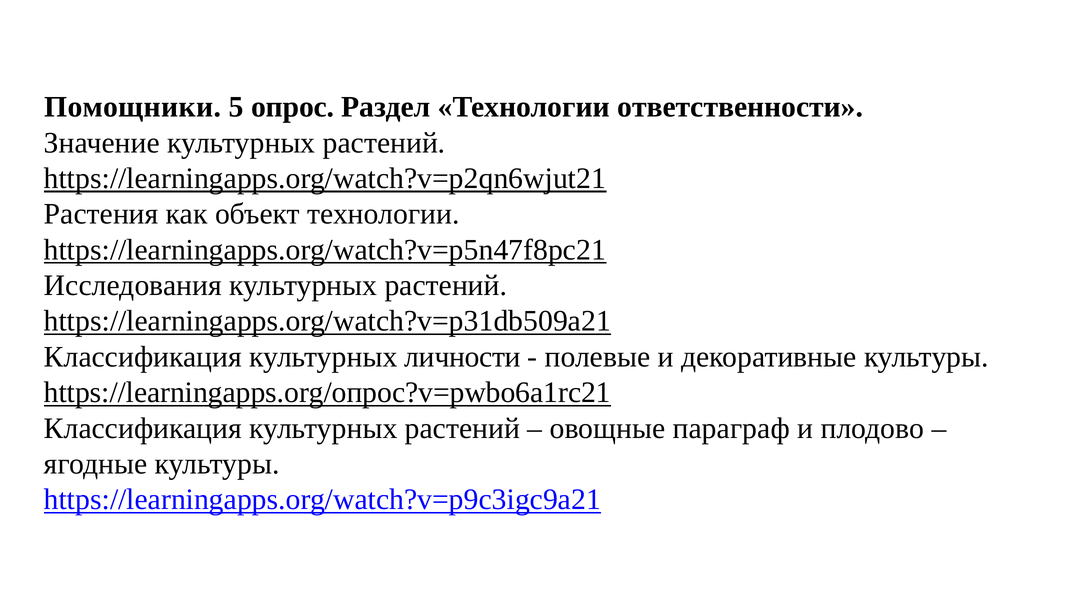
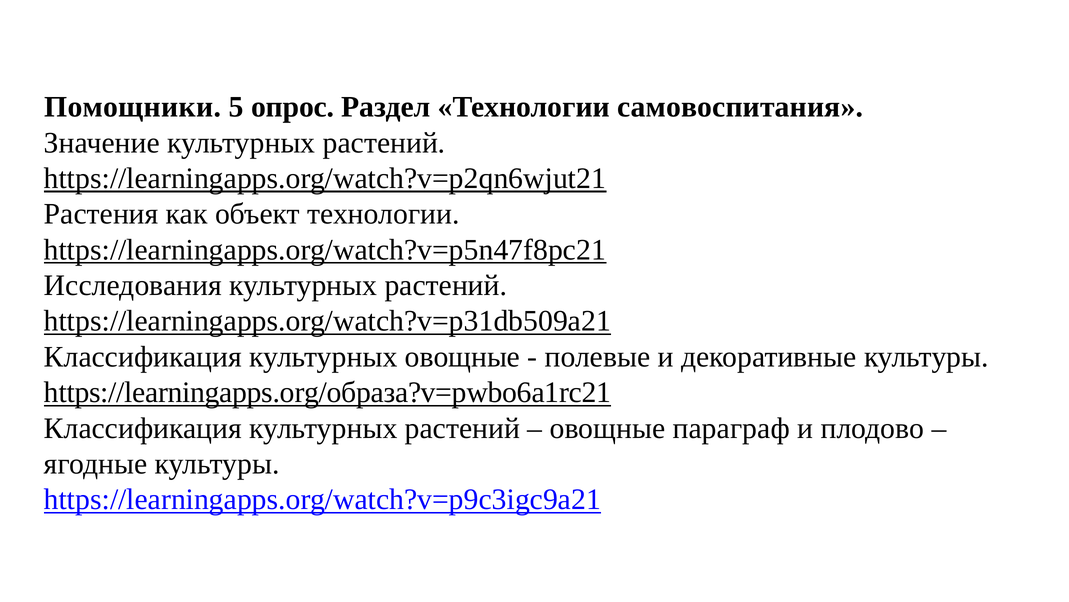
ответственности: ответственности -> самовоспитания
культурных личности: личности -> овощные
https://learningapps.org/опрос?v=pwbo6a1rc21: https://learningapps.org/опрос?v=pwbo6a1rc21 -> https://learningapps.org/образа?v=pwbo6a1rc21
